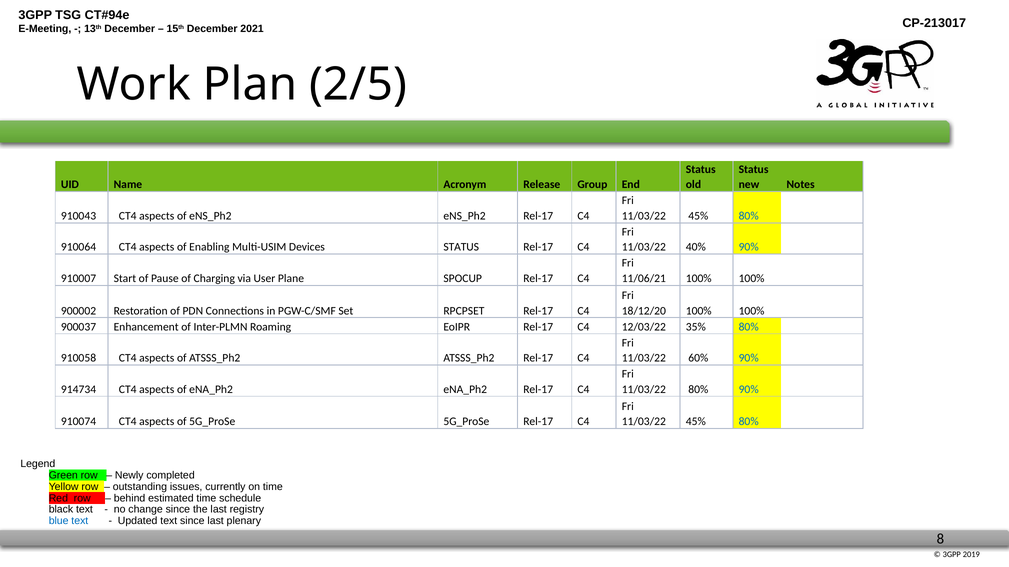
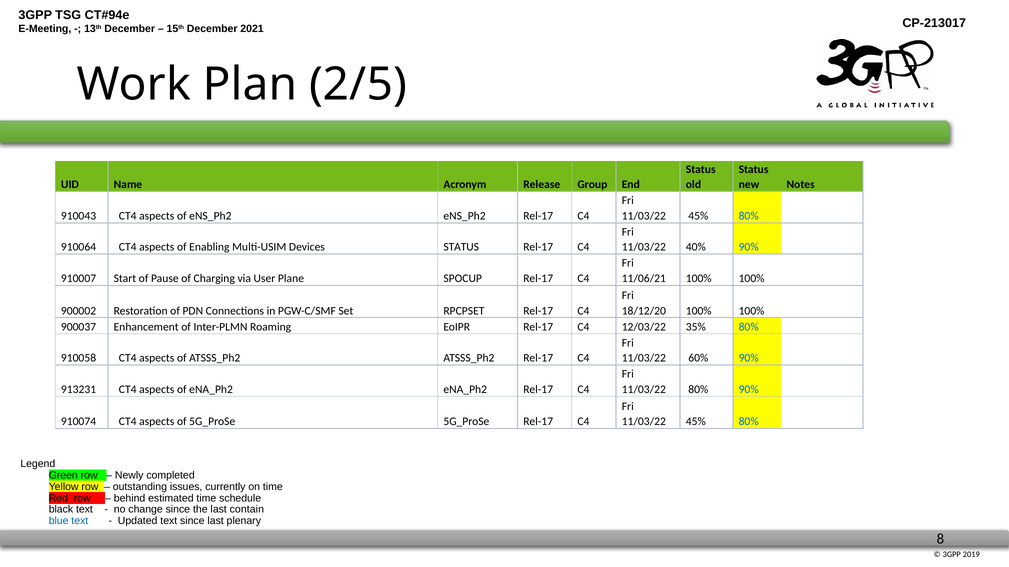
914734: 914734 -> 913231
registry: registry -> contain
